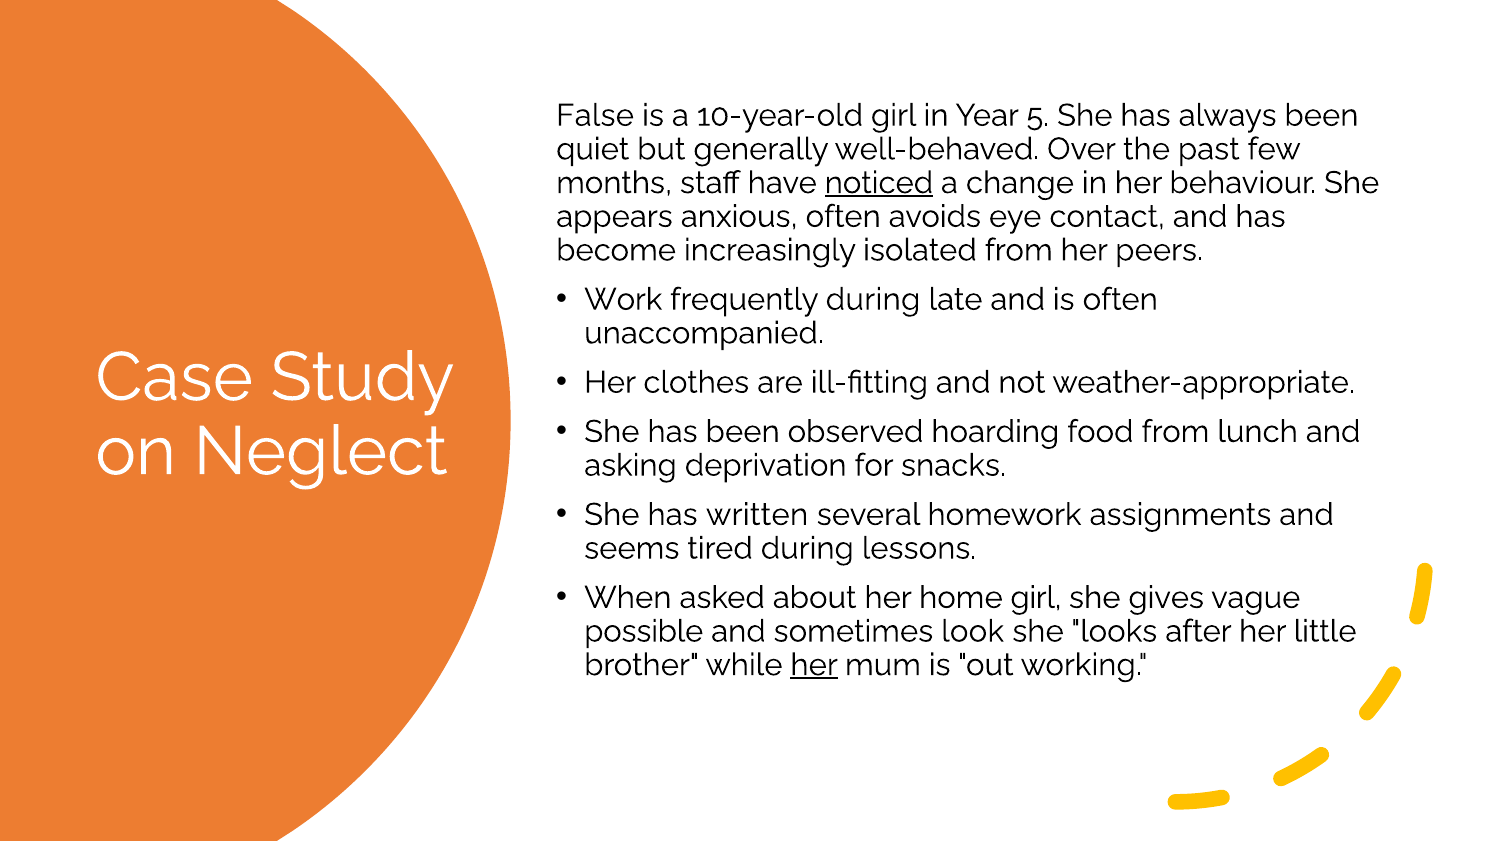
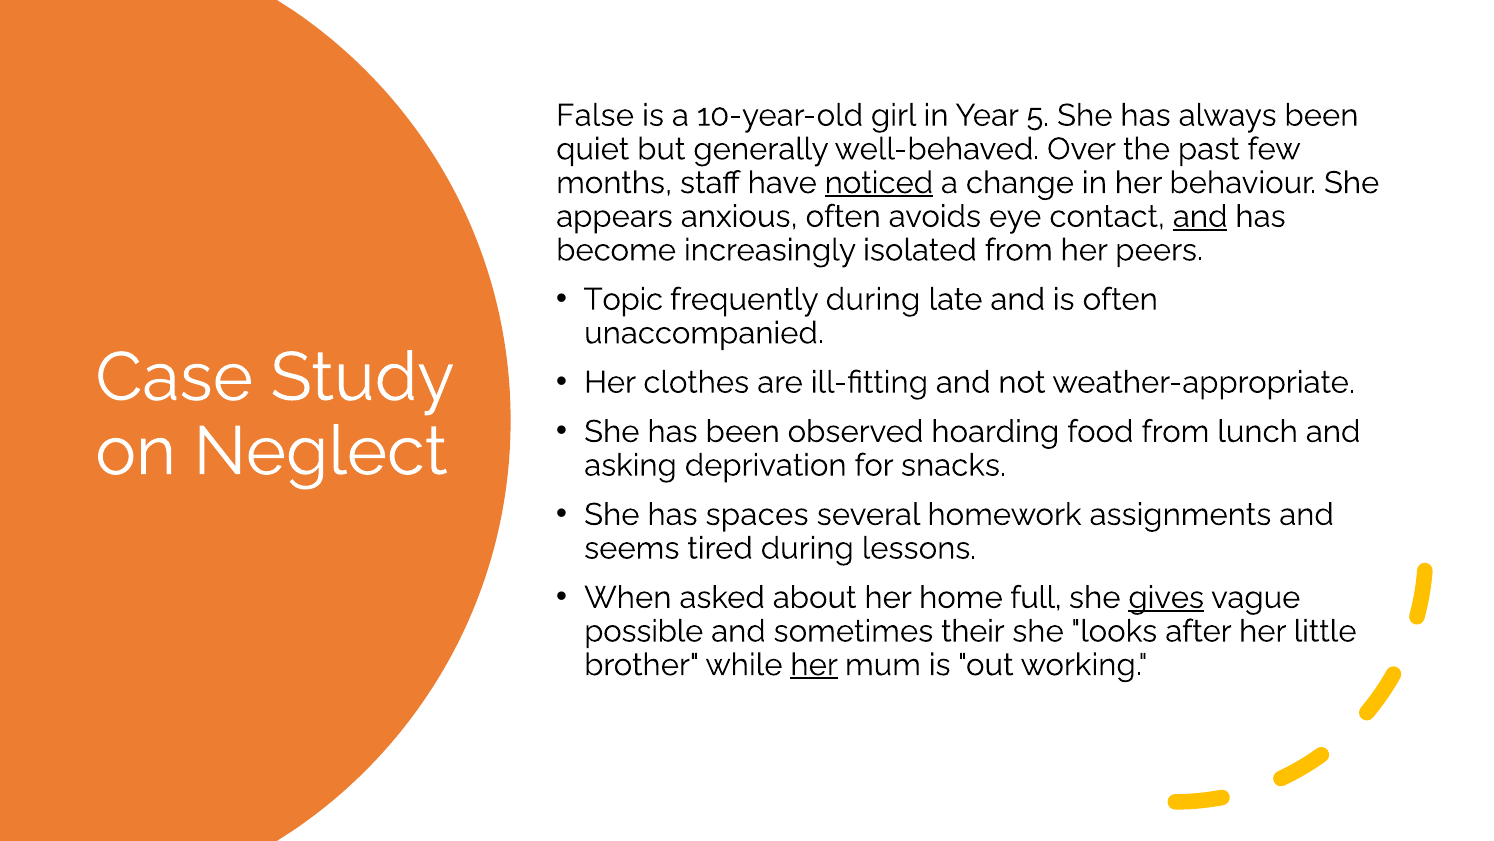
and at (1200, 216) underline: none -> present
Work: Work -> Topic
written: written -> spaces
home girl: girl -> full
gives underline: none -> present
look: look -> their
